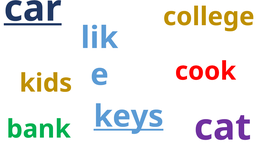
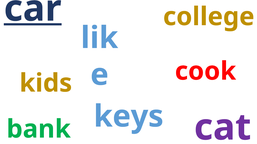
keys underline: present -> none
